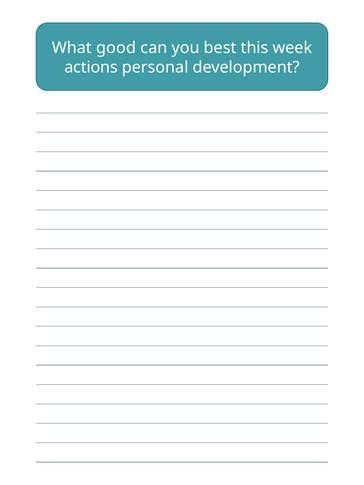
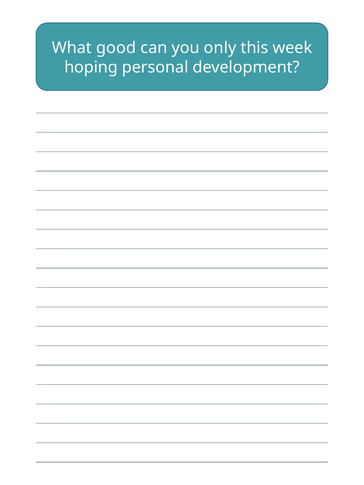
best: best -> only
actions: actions -> hoping
